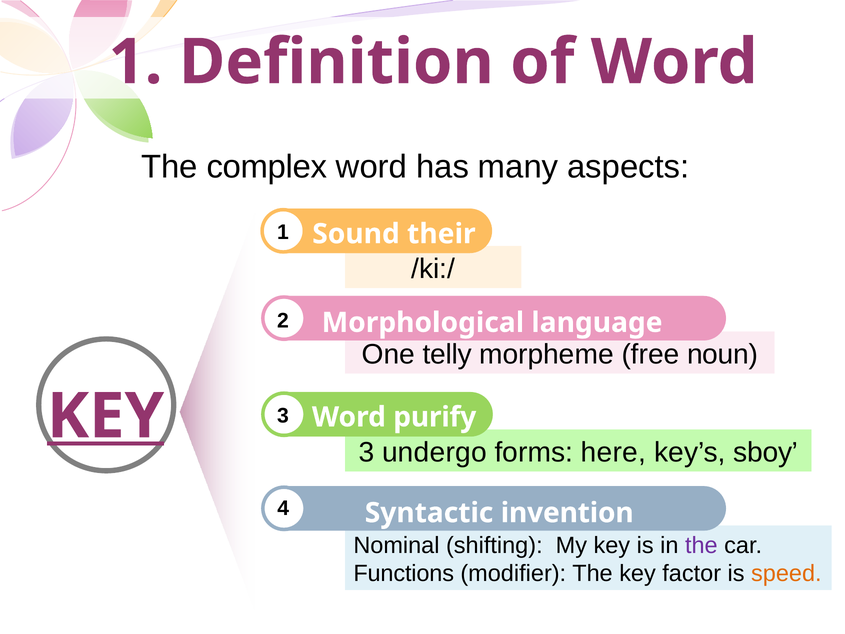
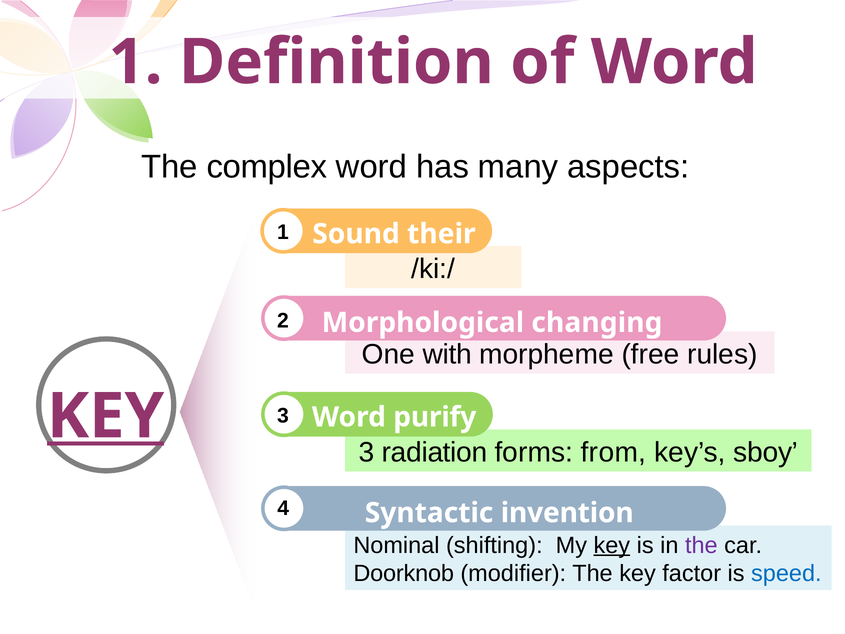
language: language -> changing
telly: telly -> with
noun: noun -> rules
undergo: undergo -> radiation
here: here -> from
key at (612, 545) underline: none -> present
Functions: Functions -> Doorknob
speed colour: orange -> blue
